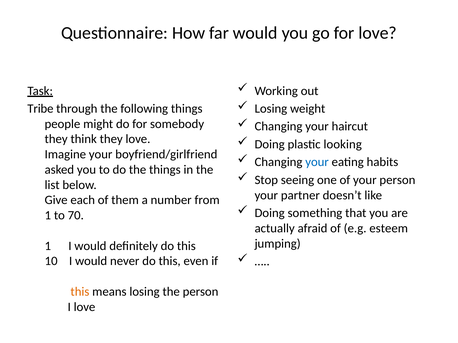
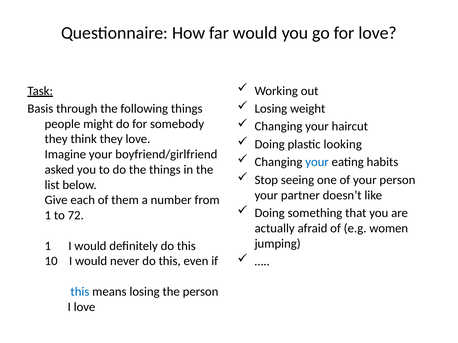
Tribe: Tribe -> Basis
70: 70 -> 72
esteem: esteem -> women
this at (80, 292) colour: orange -> blue
